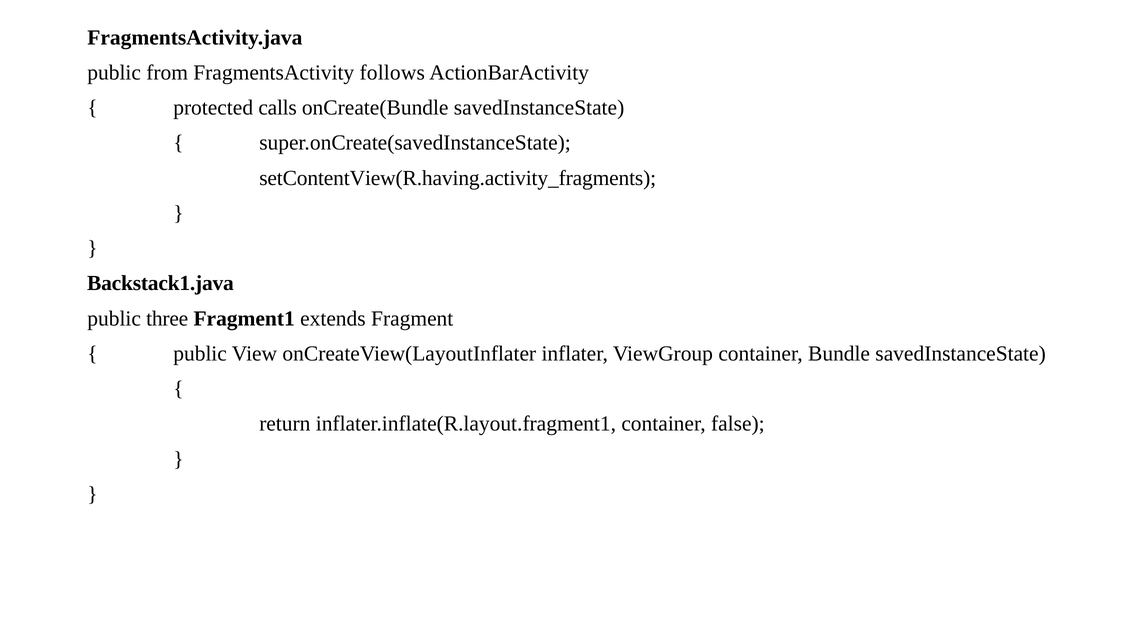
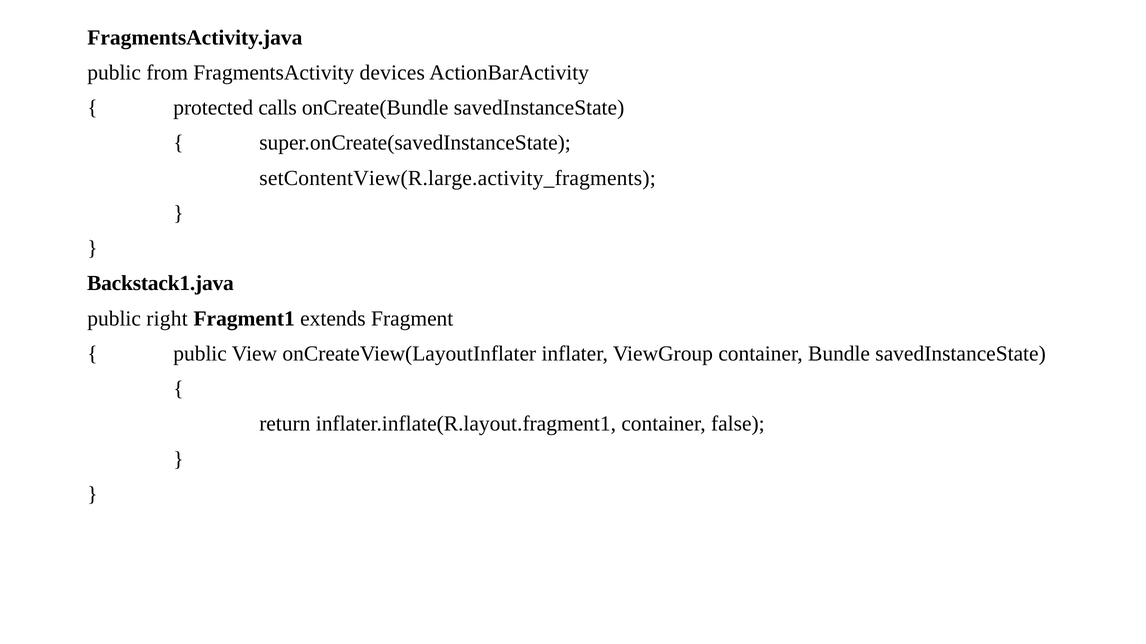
follows: follows -> devices
setContentView(R.having.activity_fragments: setContentView(R.having.activity_fragments -> setContentView(R.large.activity_fragments
three: three -> right
